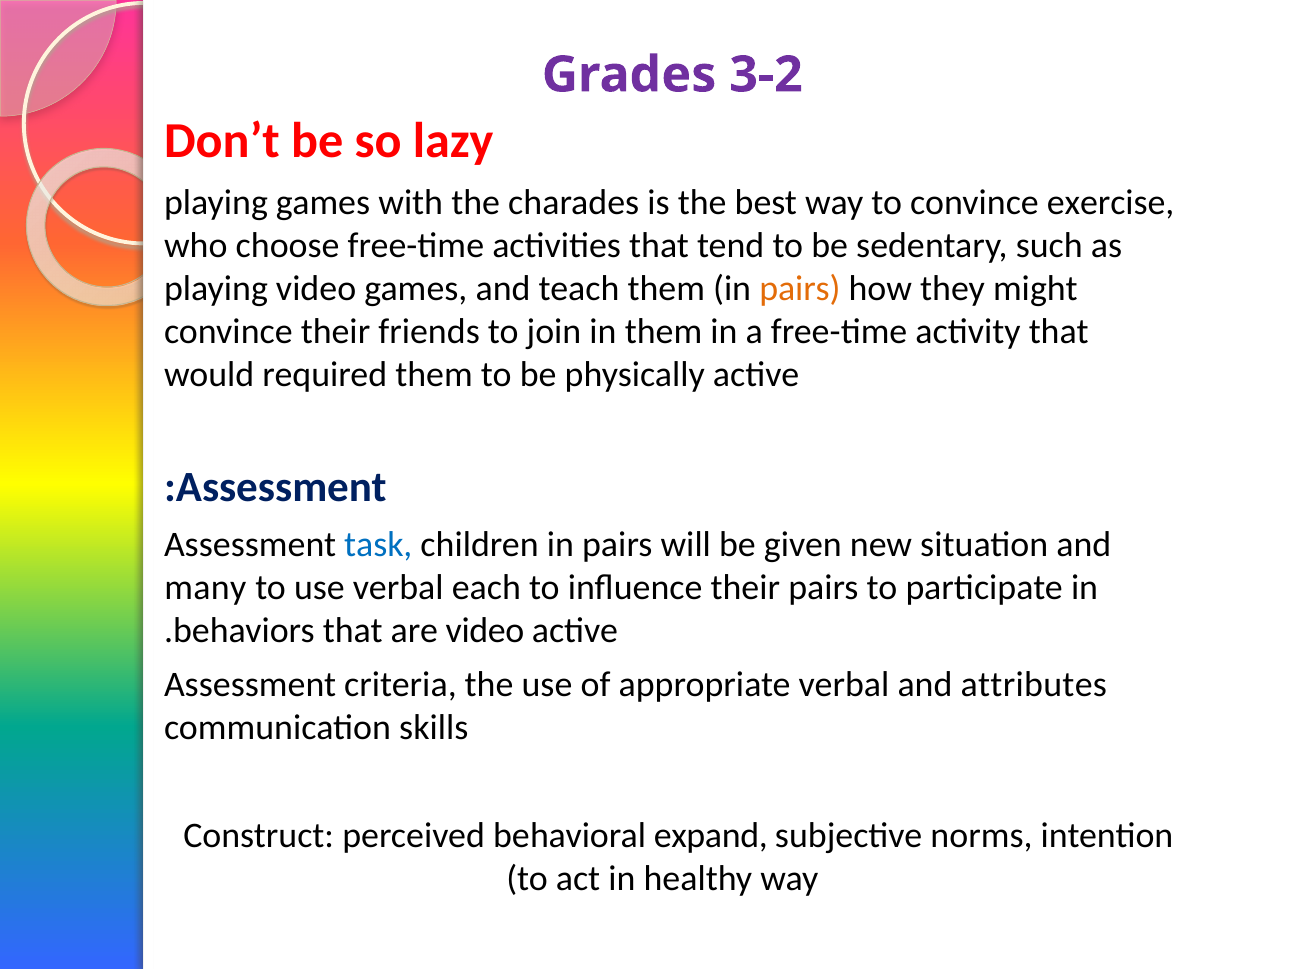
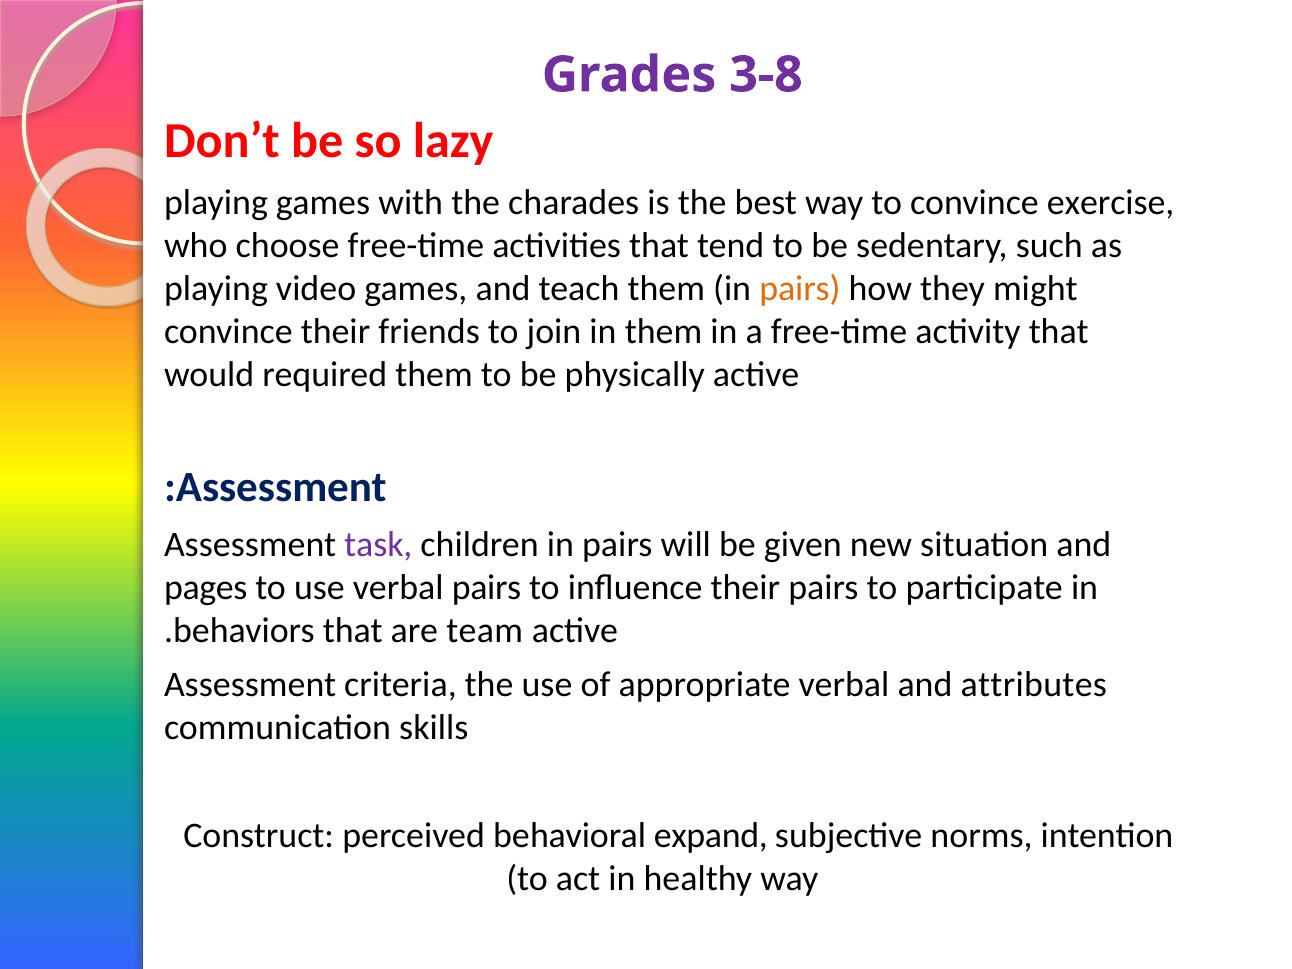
3-2: 3-2 -> 3-8
task colour: blue -> purple
many: many -> pages
verbal each: each -> pairs
are video: video -> team
